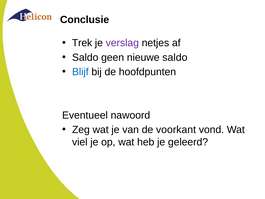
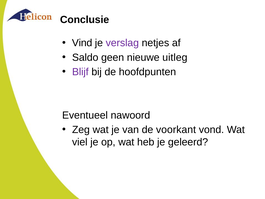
Trek: Trek -> Vind
nieuwe saldo: saldo -> uitleg
Blijf colour: blue -> purple
